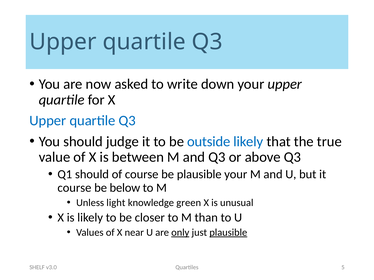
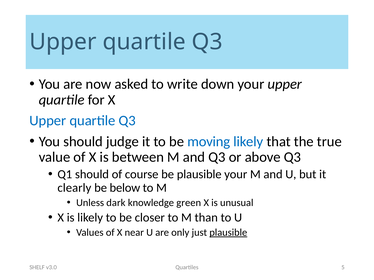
outside: outside -> moving
course at (74, 188): course -> clearly
light: light -> dark
only underline: present -> none
